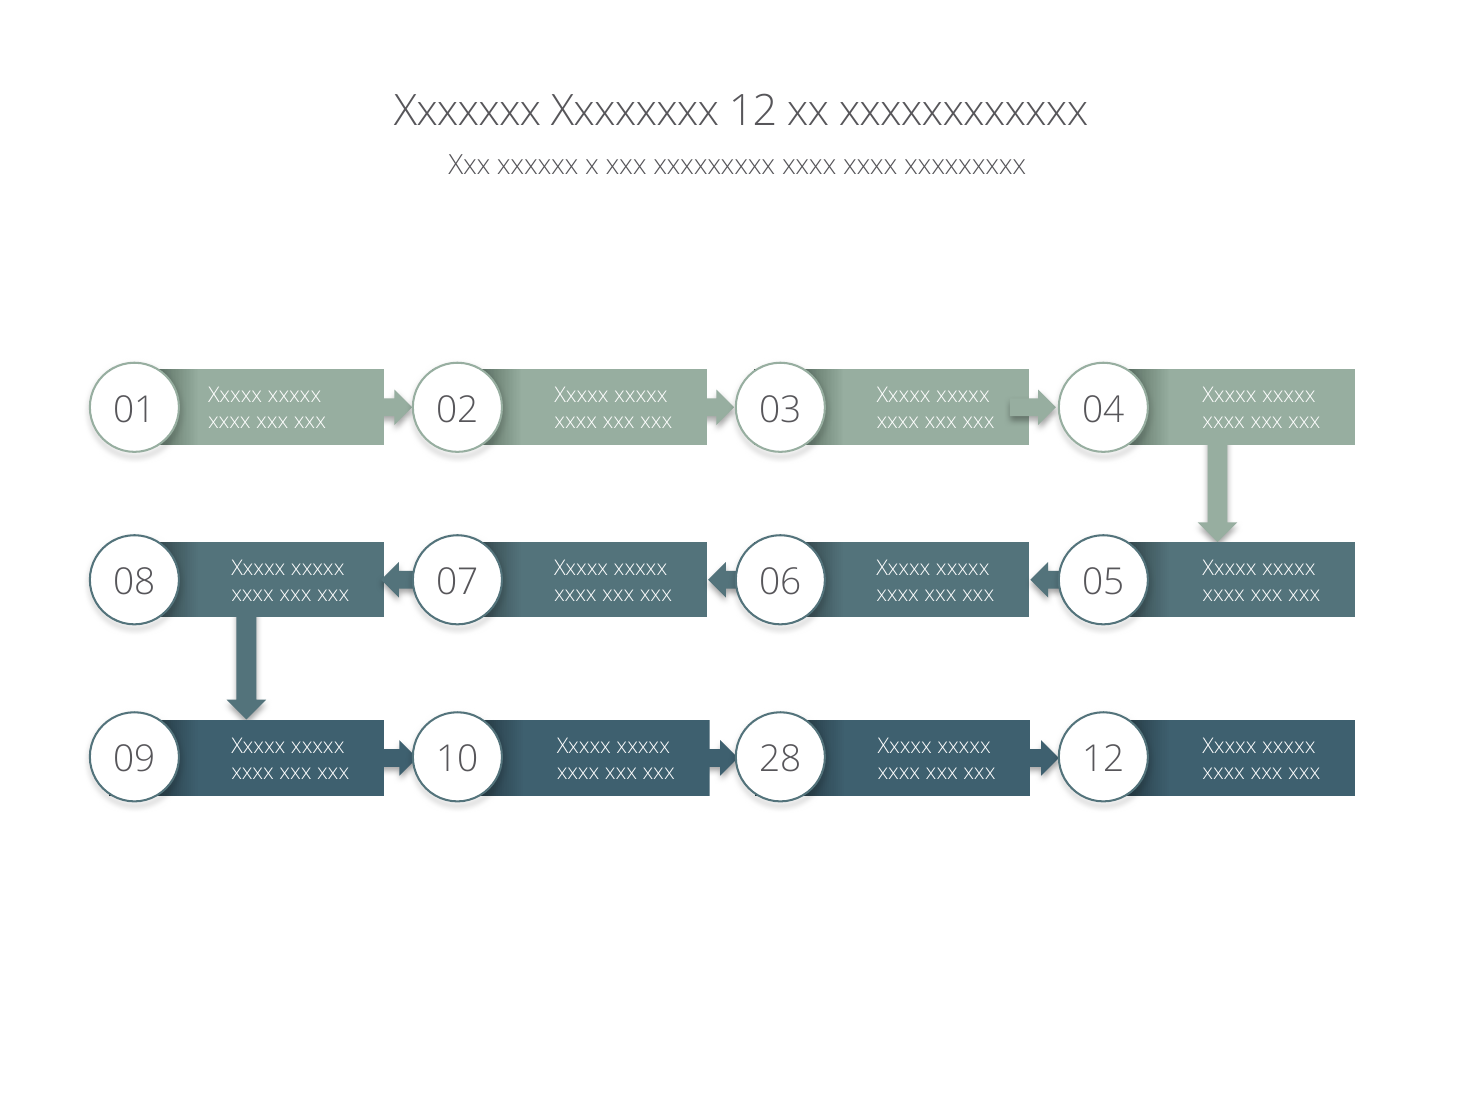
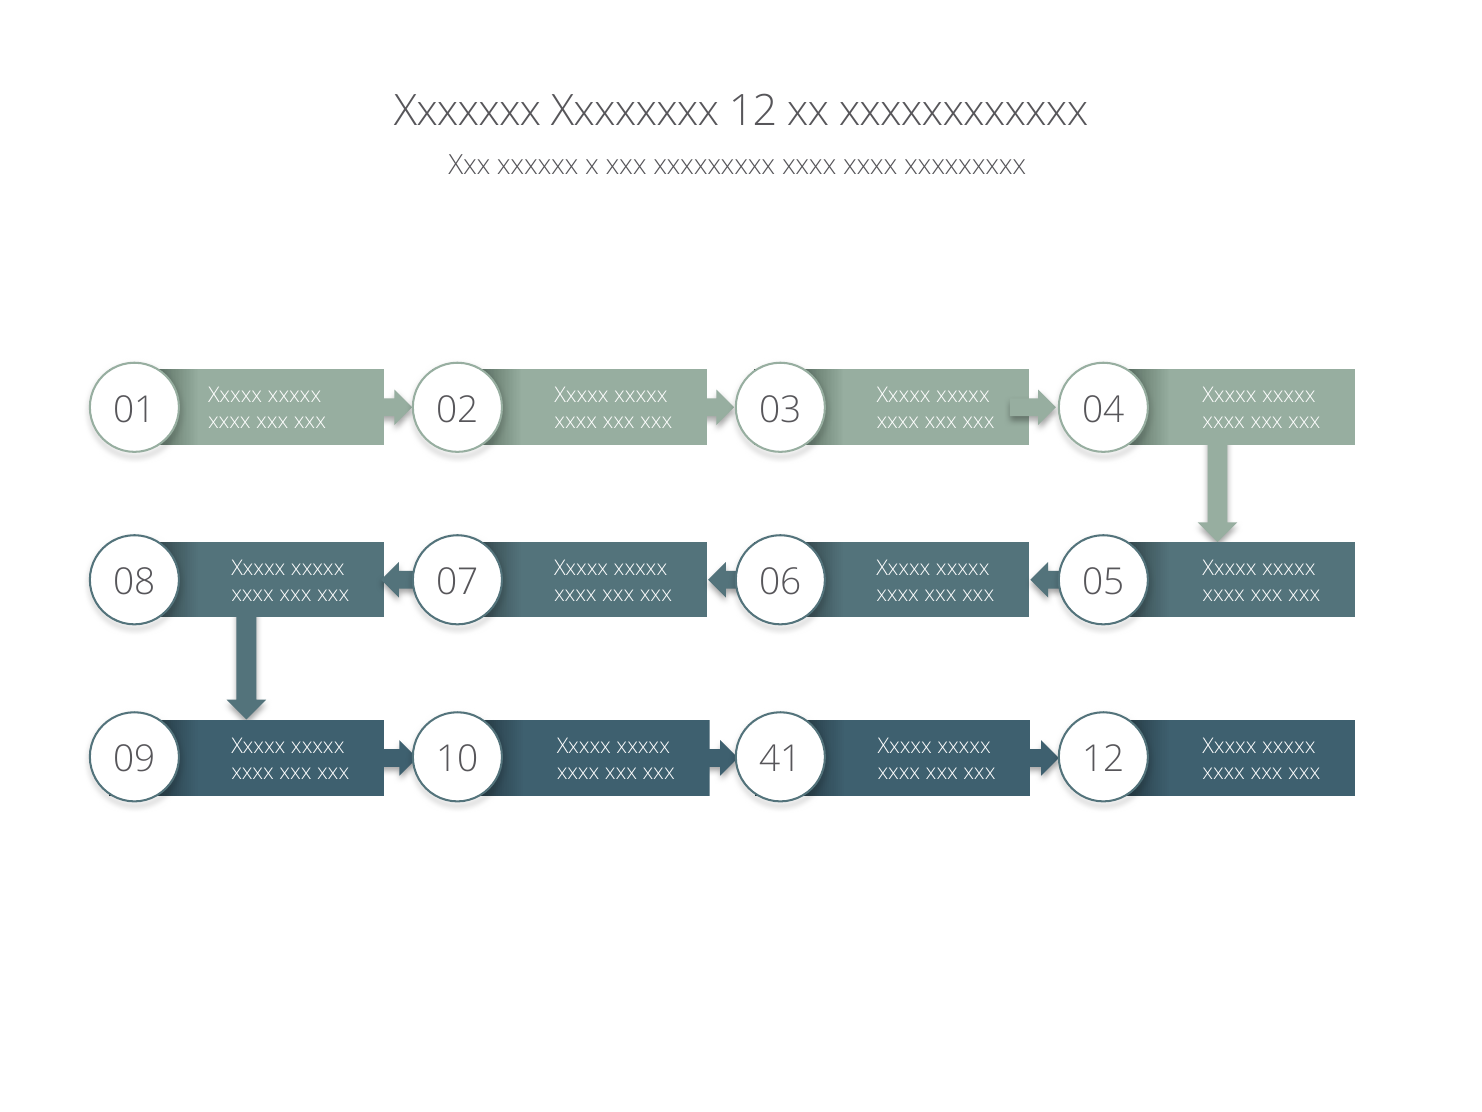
28: 28 -> 41
